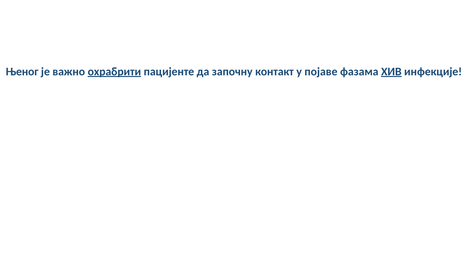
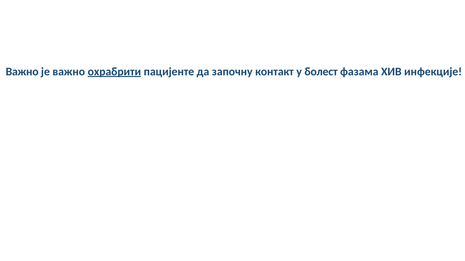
Њеног at (22, 72): Њеног -> Важно
појаве: појаве -> болест
ХИВ underline: present -> none
